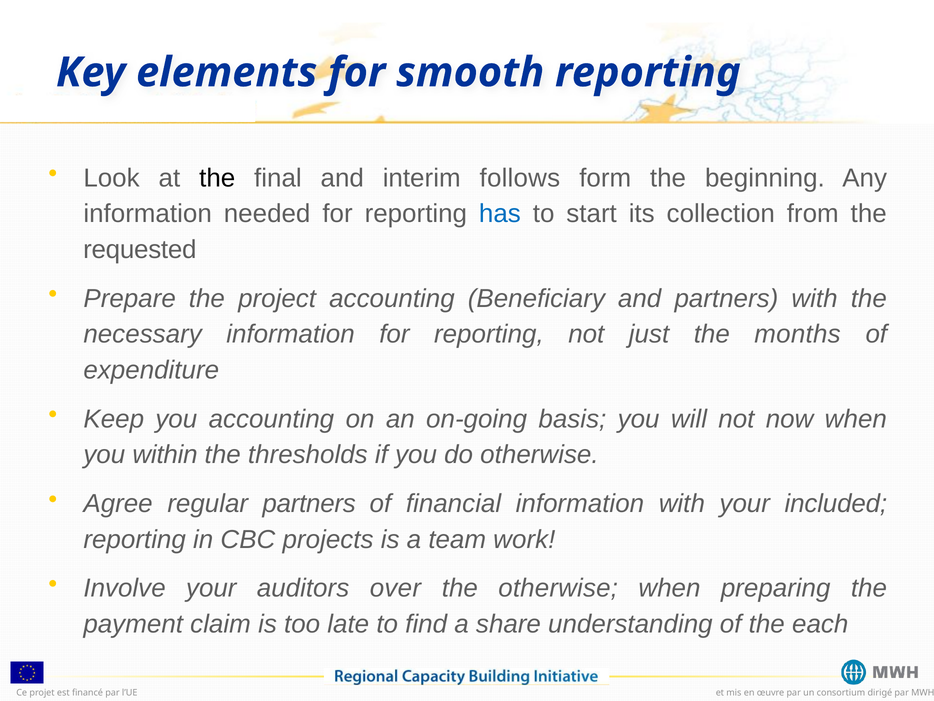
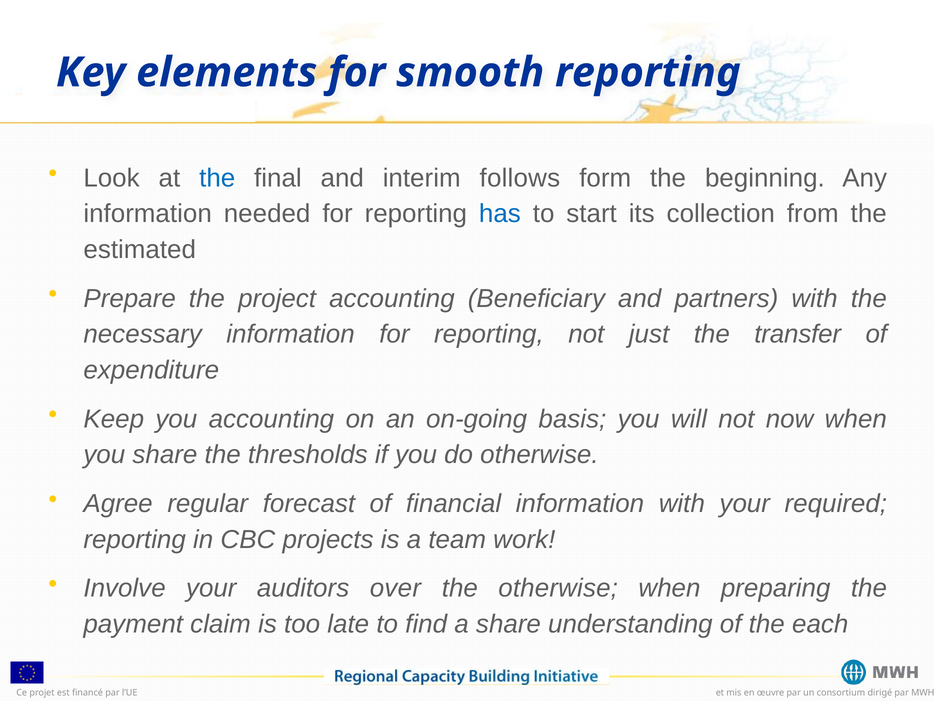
the at (217, 178) colour: black -> blue
requested: requested -> estimated
months: months -> transfer
you within: within -> share
regular partners: partners -> forecast
included: included -> required
